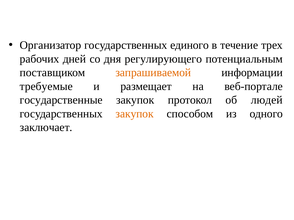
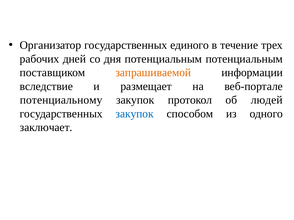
дня регулирующего: регулирующего -> потенциальным
требуемые: требуемые -> вследствие
государственные: государственные -> потенциальному
закупок at (135, 114) colour: orange -> blue
